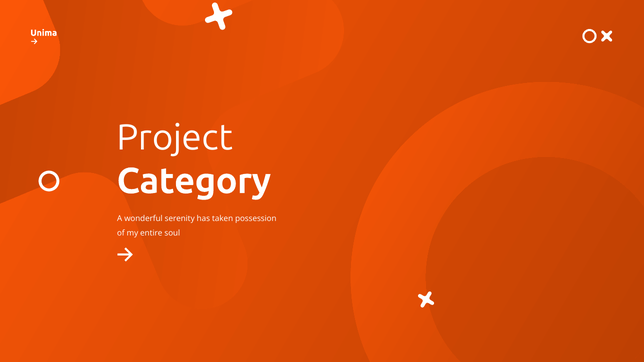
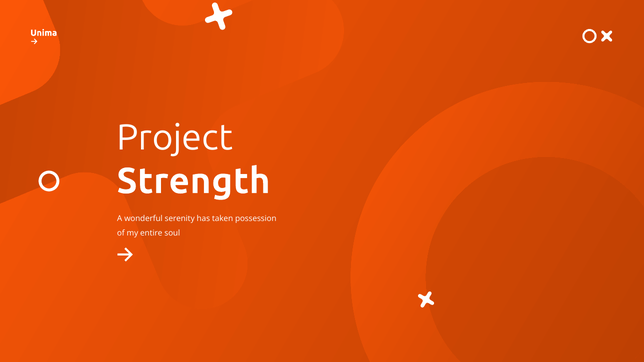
Category: Category -> Strength
